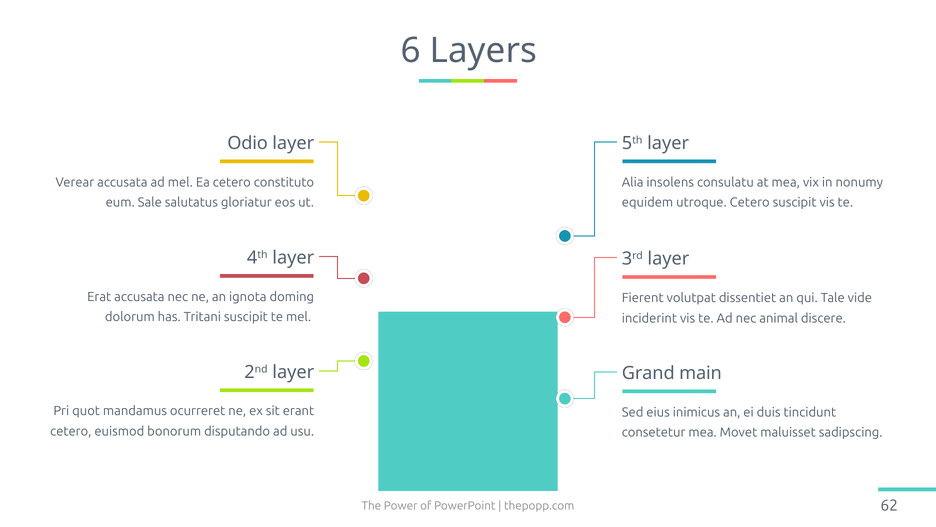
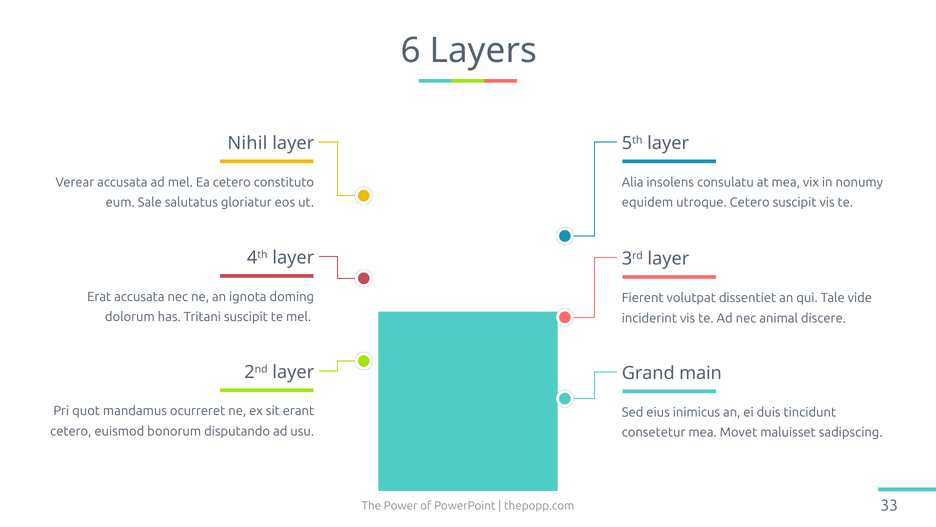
Odio: Odio -> Nihil
62: 62 -> 33
